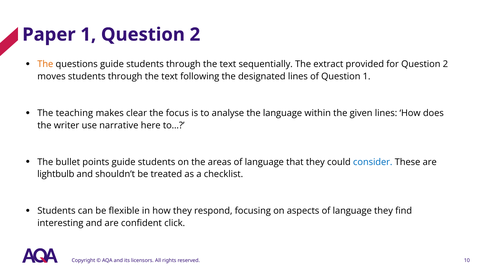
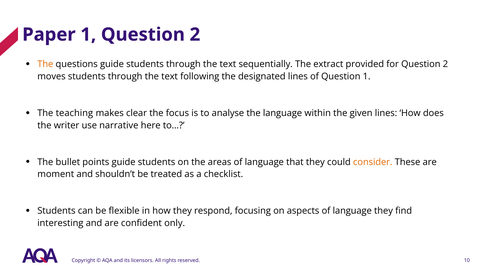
consider colour: blue -> orange
lightbulb: lightbulb -> moment
click: click -> only
